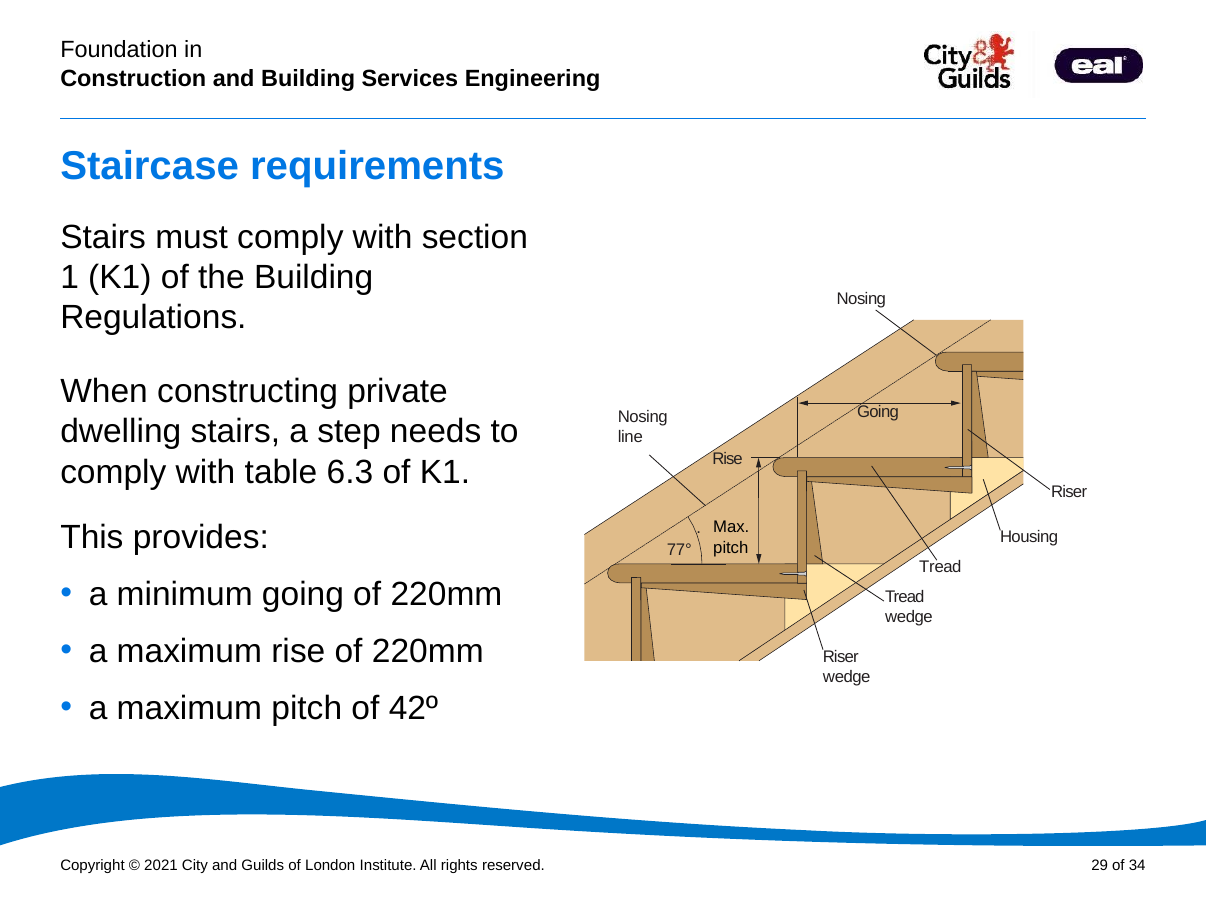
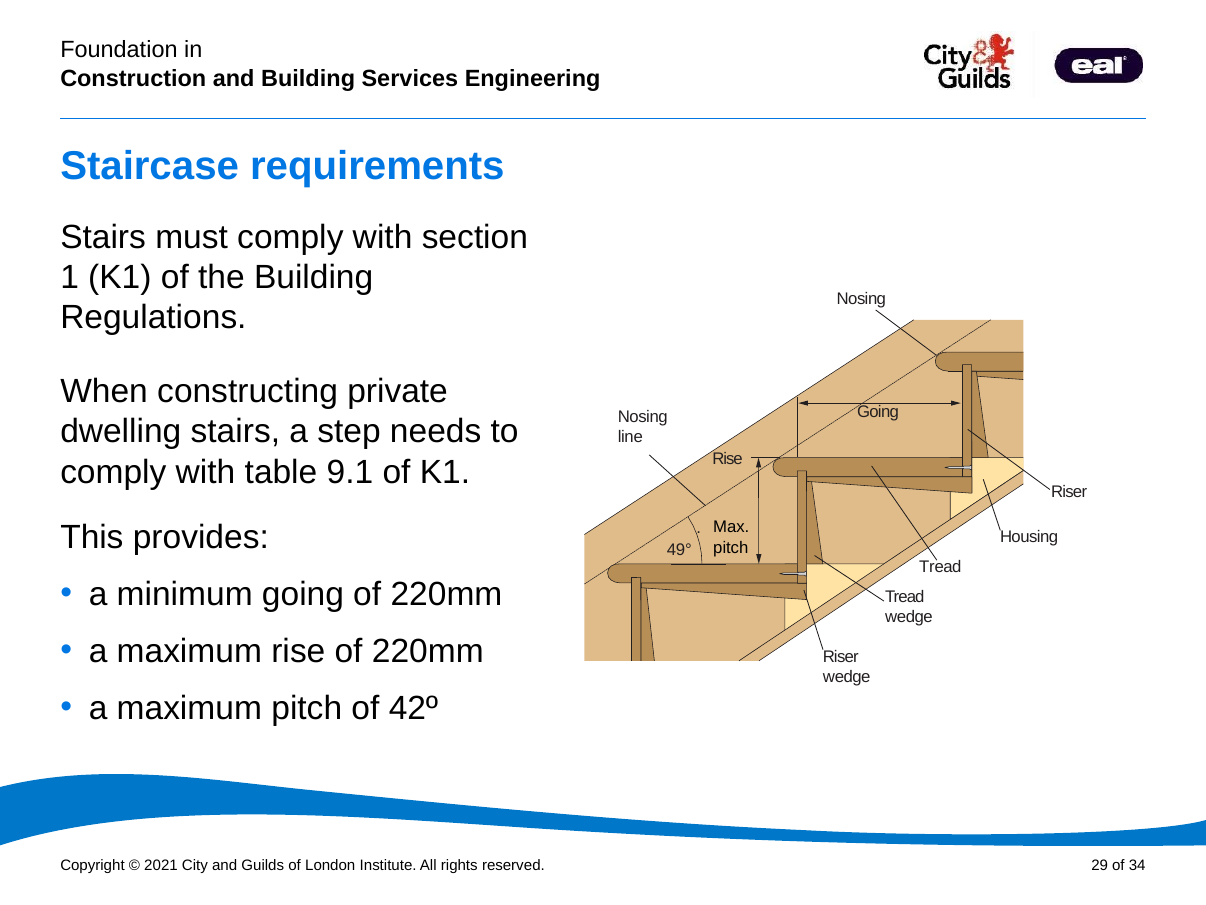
6.3: 6.3 -> 9.1
77°: 77° -> 49°
